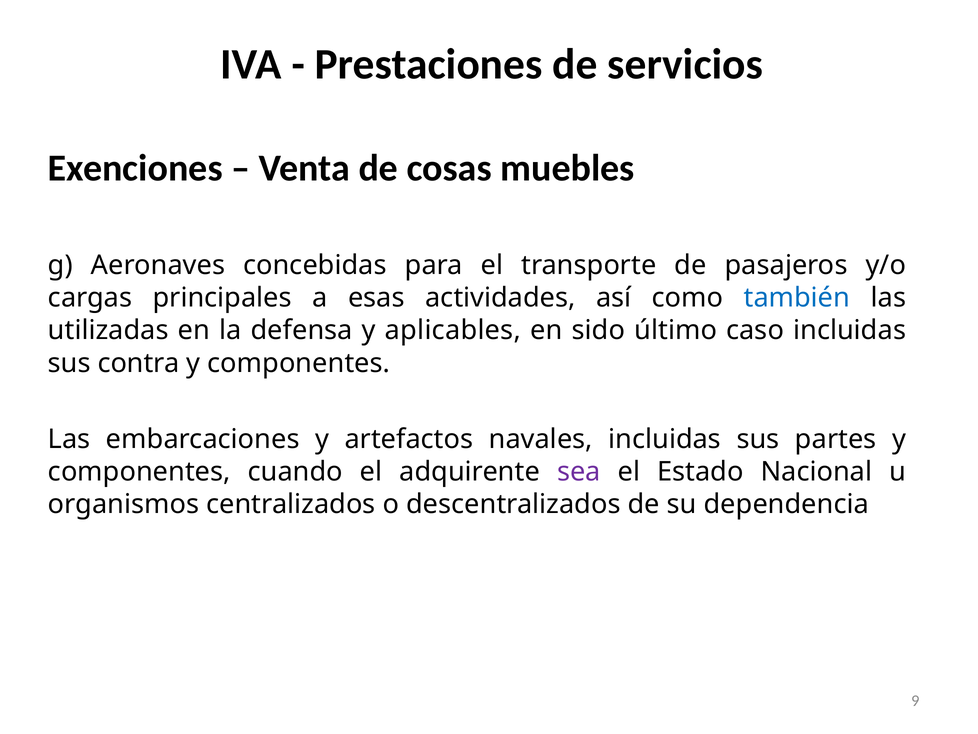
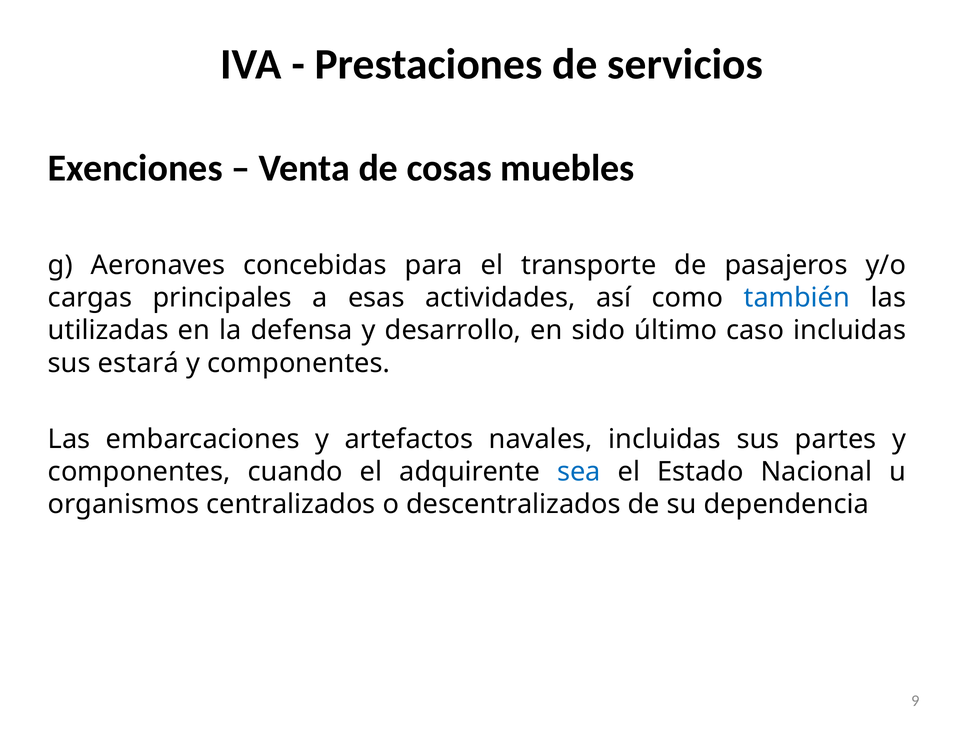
aplicables: aplicables -> desarrollo
contra: contra -> estará
sea colour: purple -> blue
